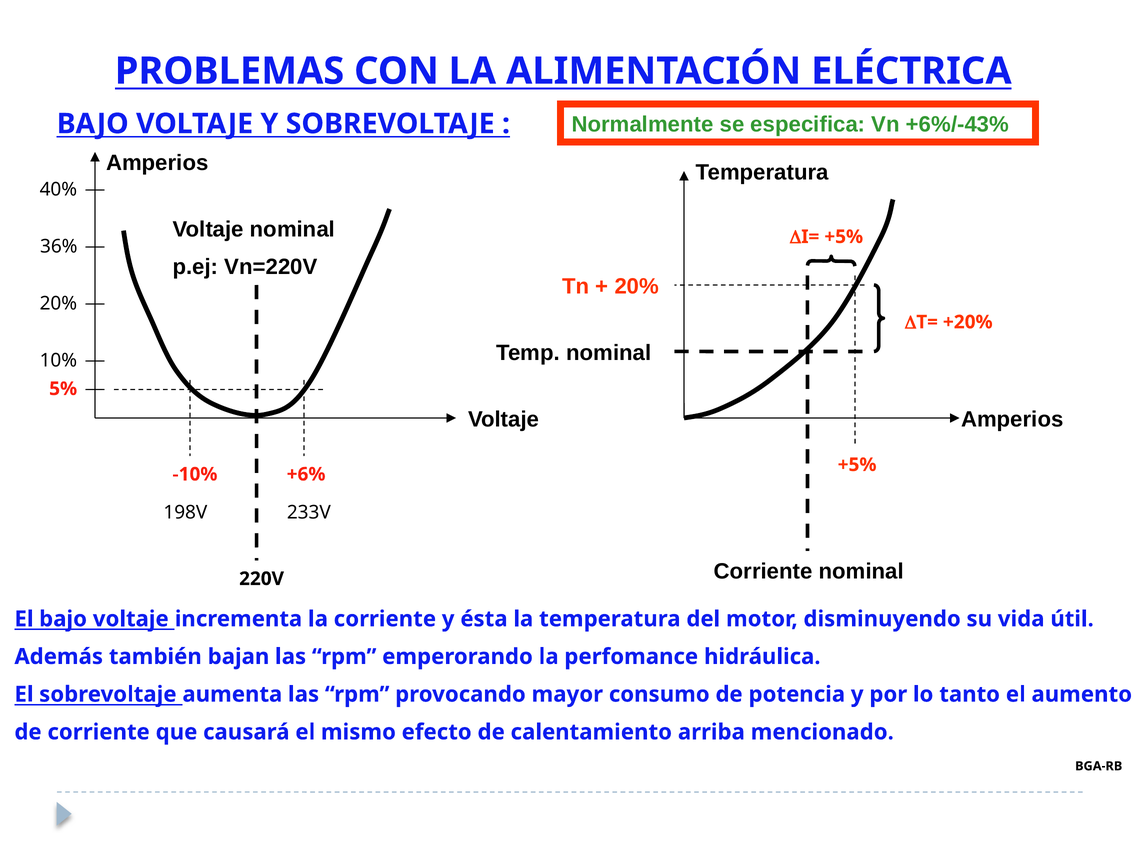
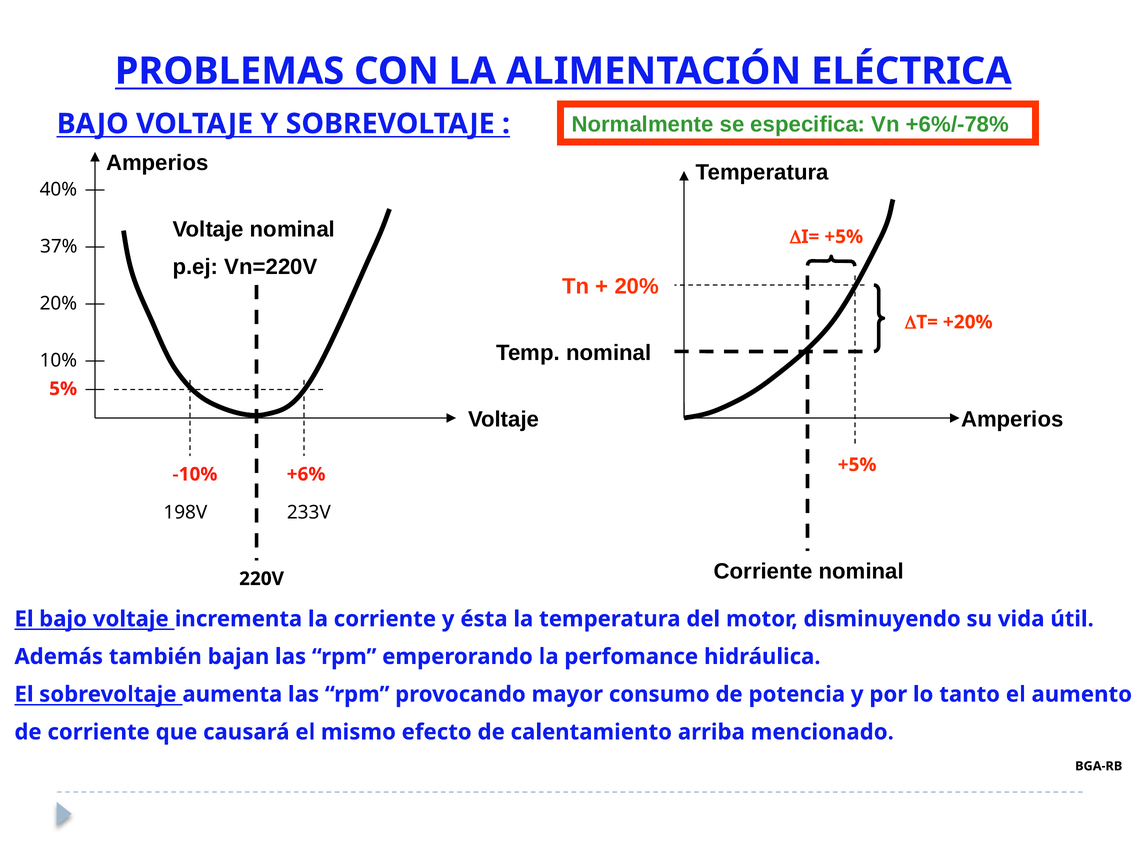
+6%/-43%: +6%/-43% -> +6%/-78%
36%: 36% -> 37%
